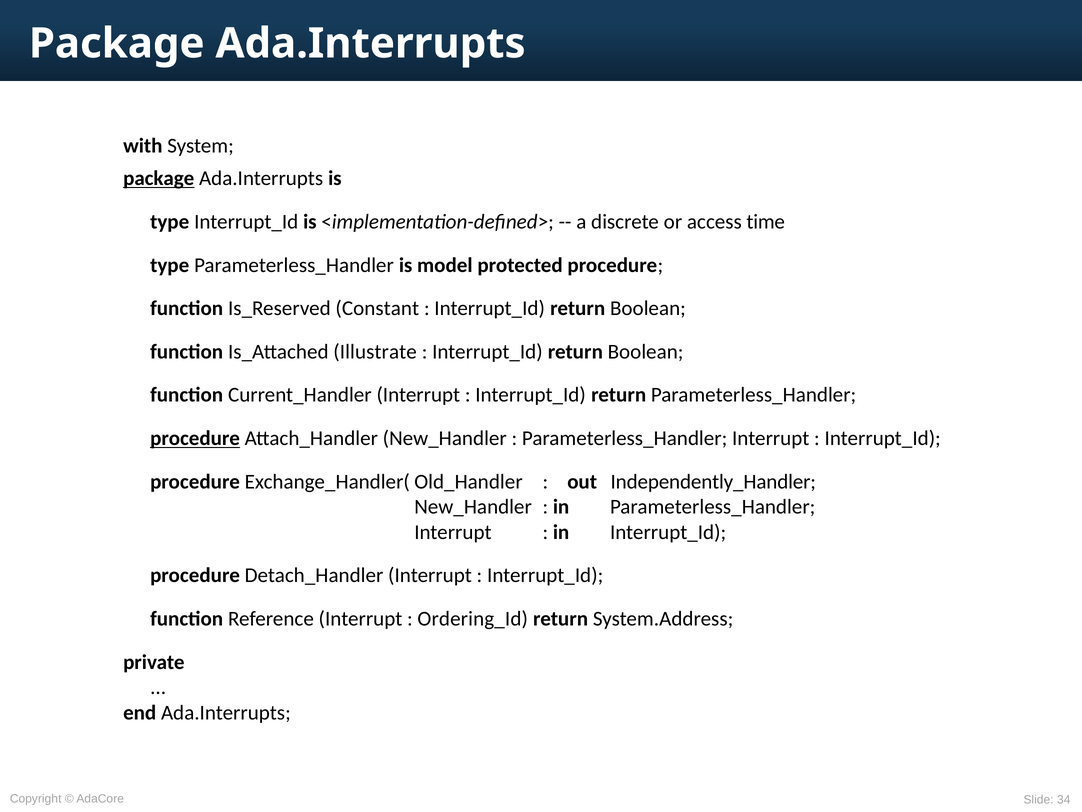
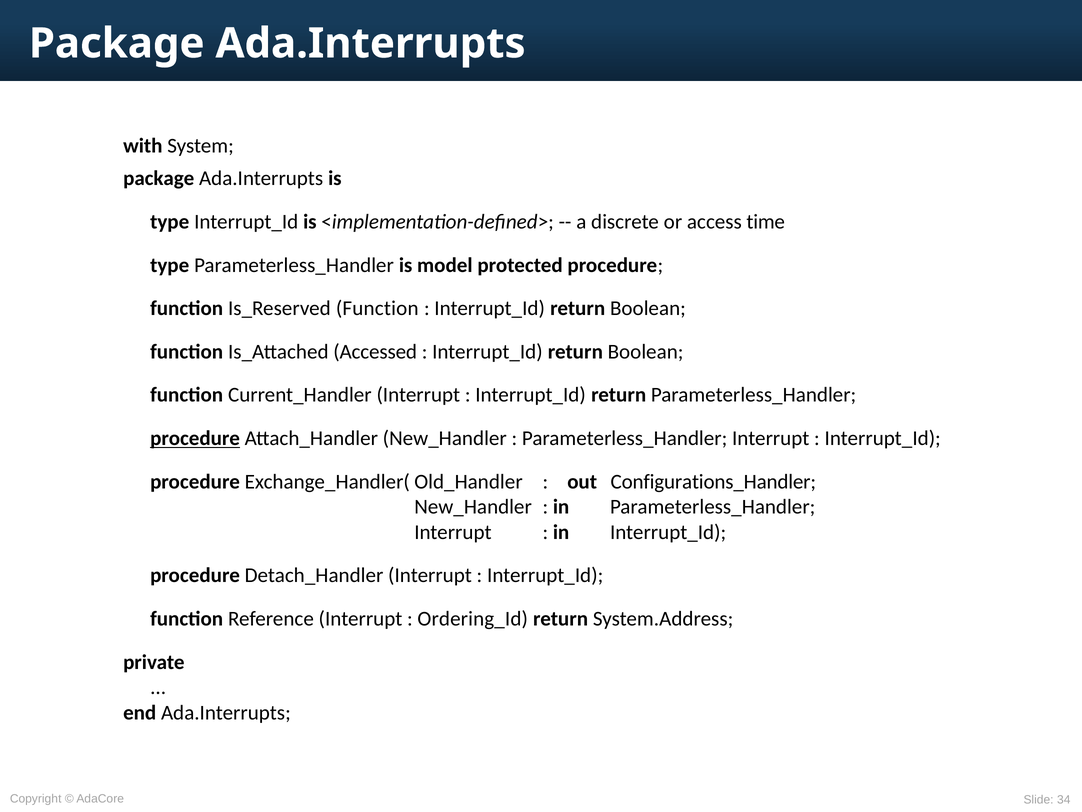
package at (159, 178) underline: present -> none
Is_Reserved Constant: Constant -> Function
Illustrate: Illustrate -> Accessed
Independently_Handler: Independently_Handler -> Configurations_Handler
